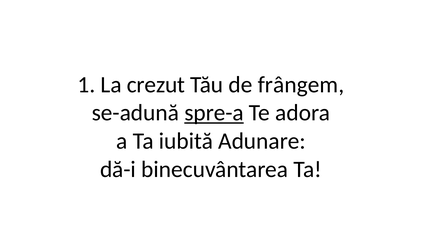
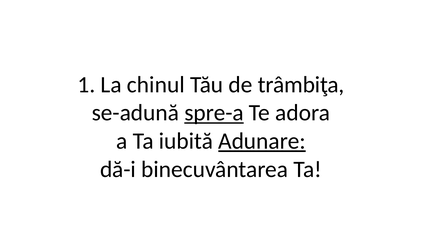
crezut: crezut -> chinul
frângem: frângem -> trâmbiţa
Adunare underline: none -> present
